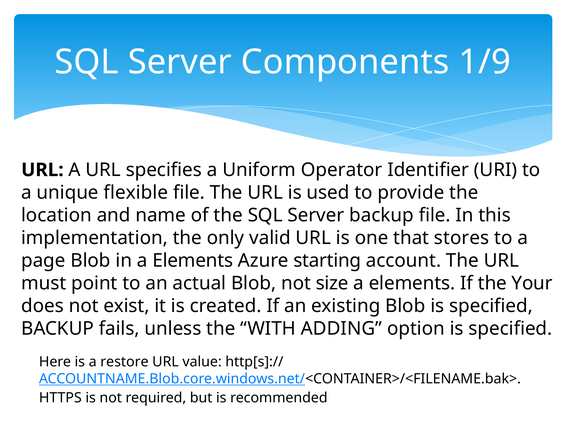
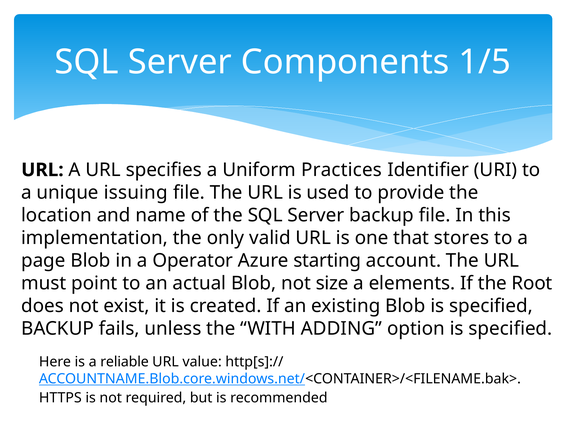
1/9: 1/9 -> 1/5
Operator: Operator -> Practices
flexible: flexible -> issuing
in a Elements: Elements -> Operator
Your: Your -> Root
restore: restore -> reliable
